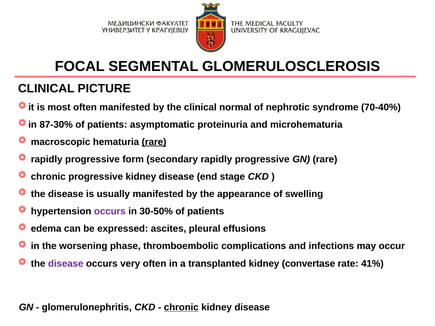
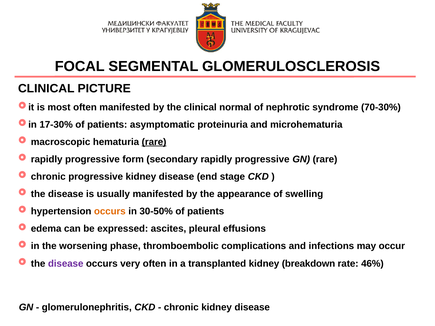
70-40%: 70-40% -> 70-30%
87-30%: 87-30% -> 17-30%
occurs at (110, 212) colour: purple -> orange
convertase: convertase -> breakdown
41%: 41% -> 46%
chronic at (181, 308) underline: present -> none
